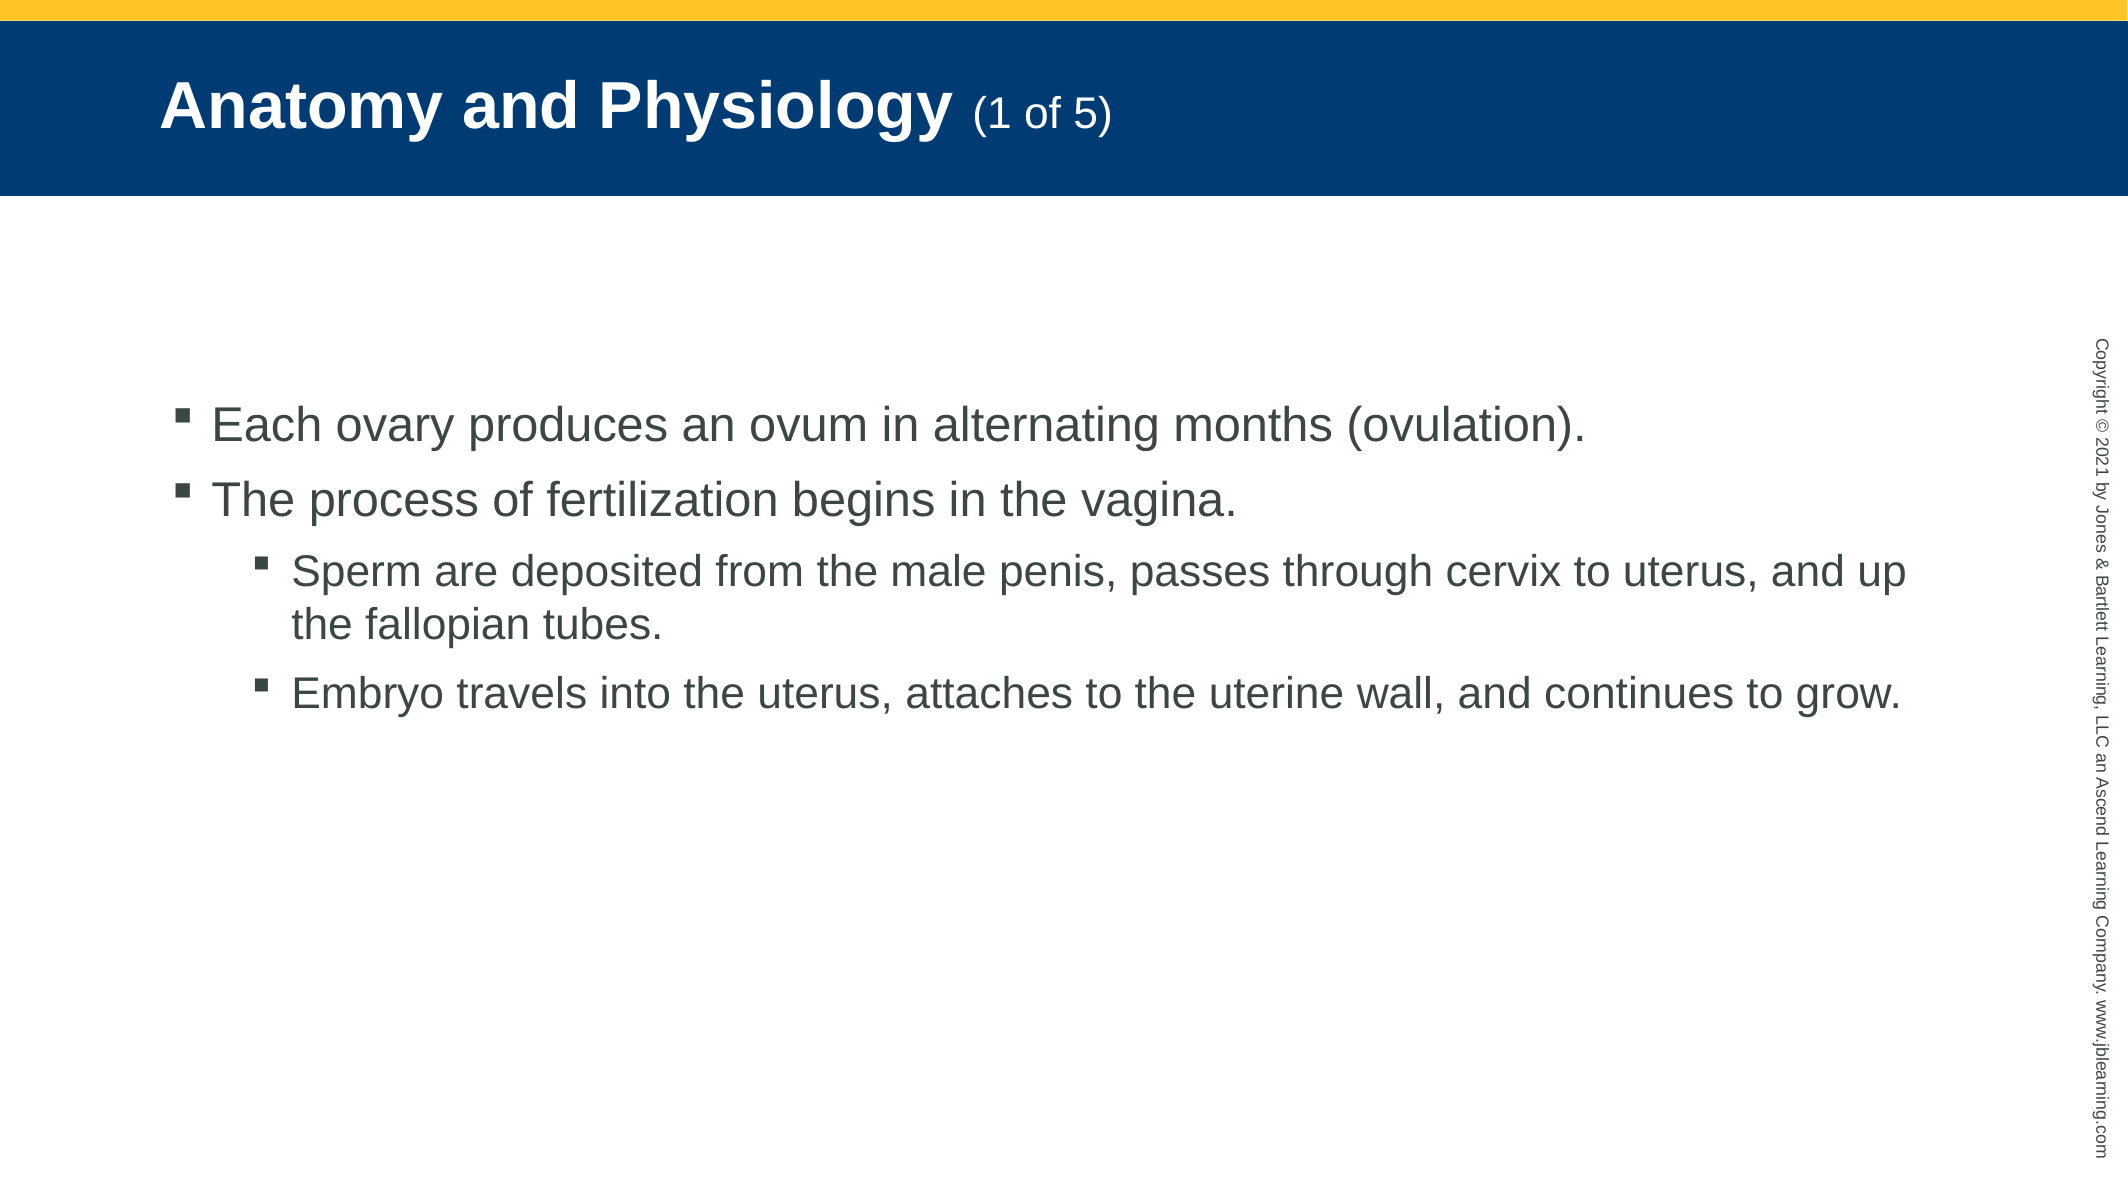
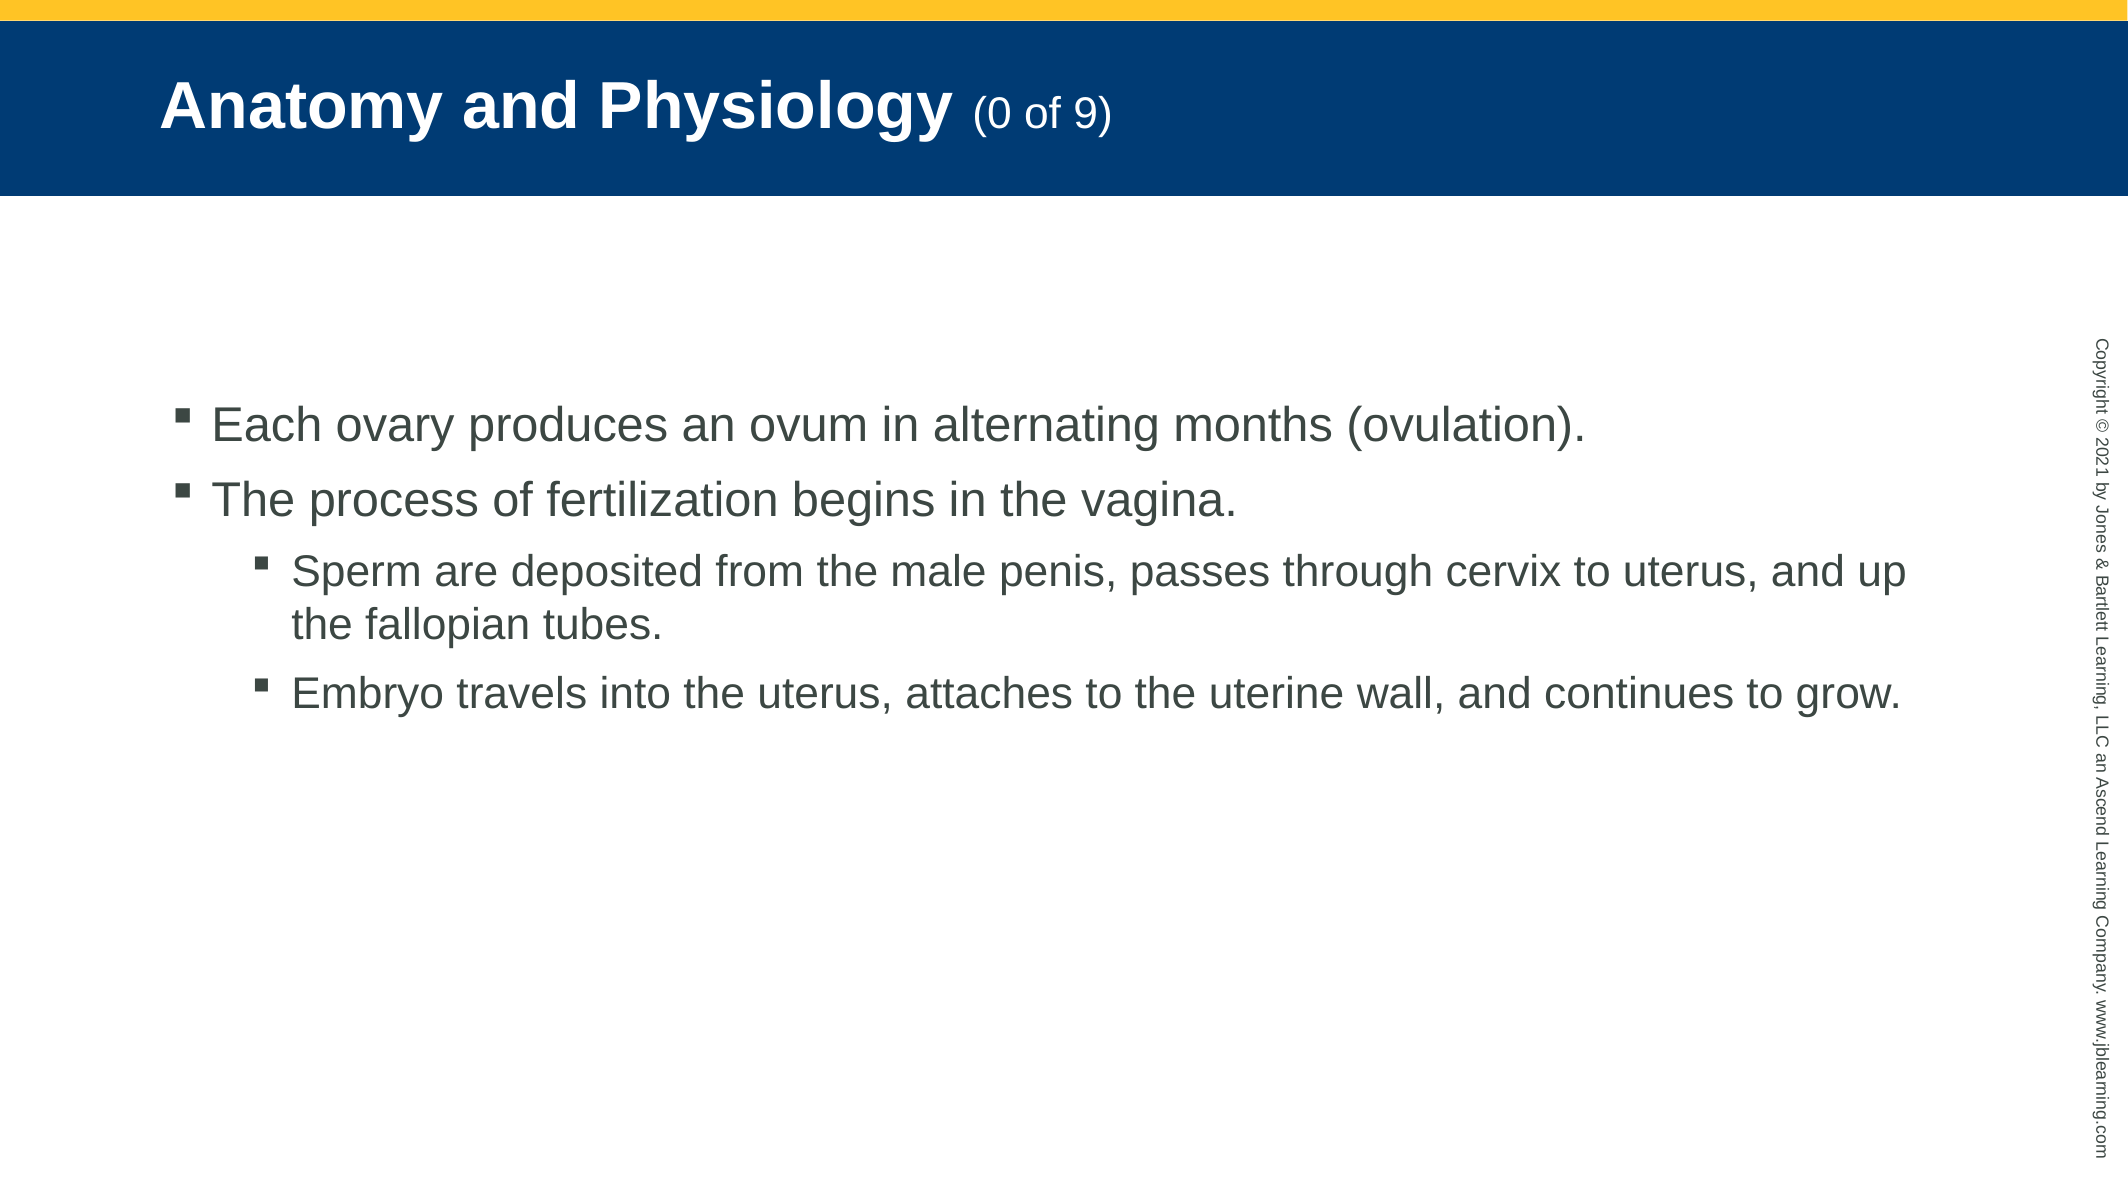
Physiology 1: 1 -> 0
5: 5 -> 9
